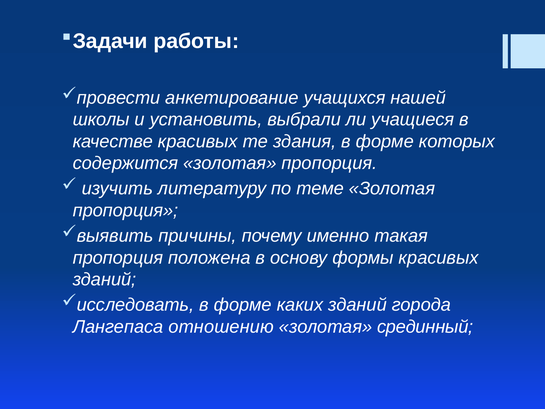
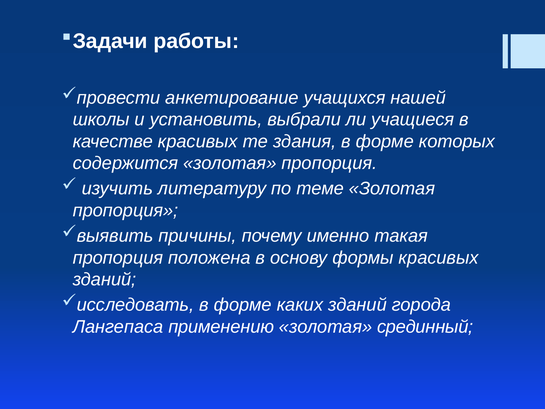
отношению: отношению -> применению
